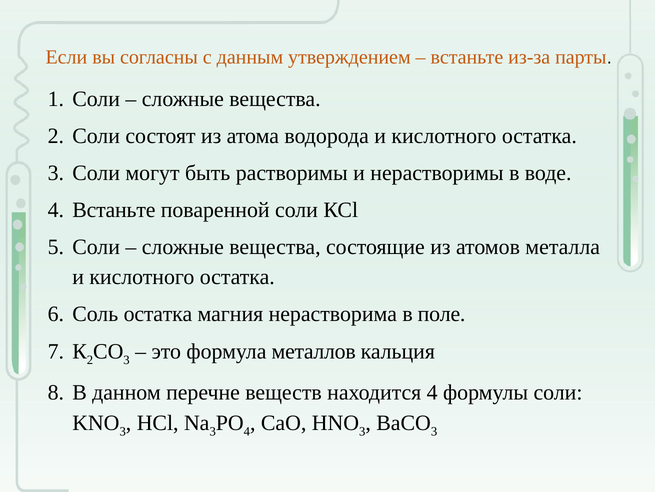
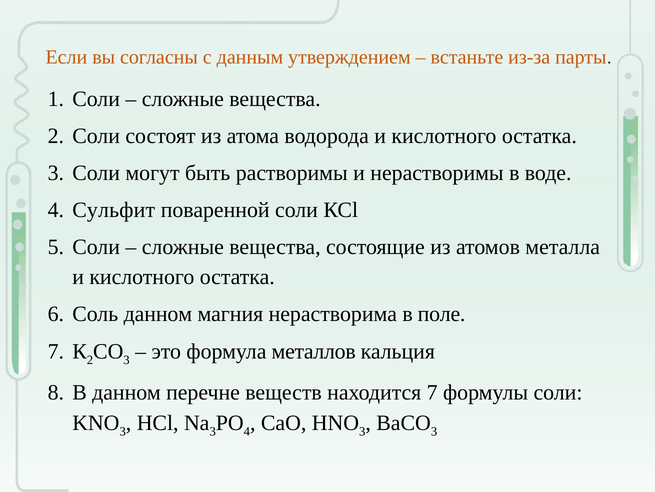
Встаньте at (114, 210): Встаньте -> Сульфит
Соль остатка: остатка -> данном
находится 4: 4 -> 7
